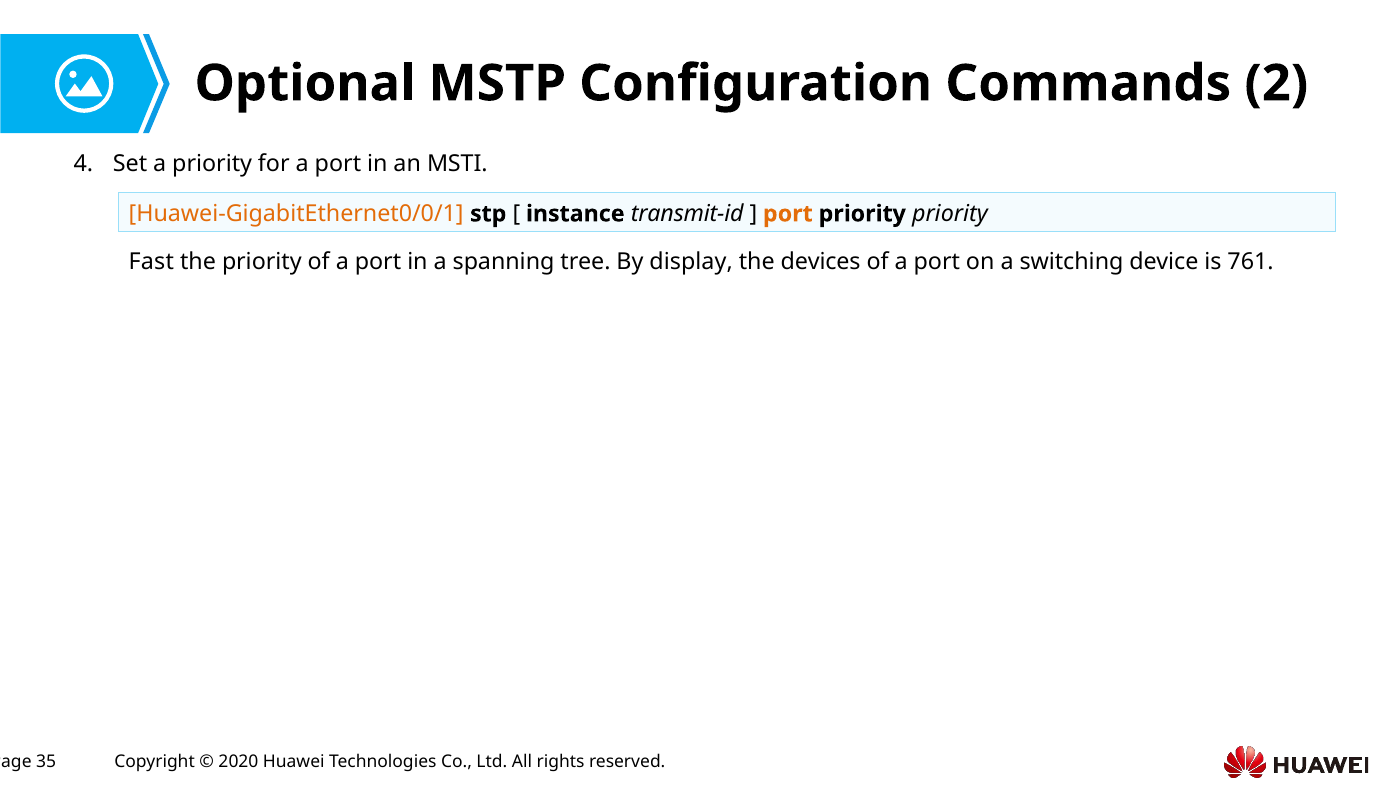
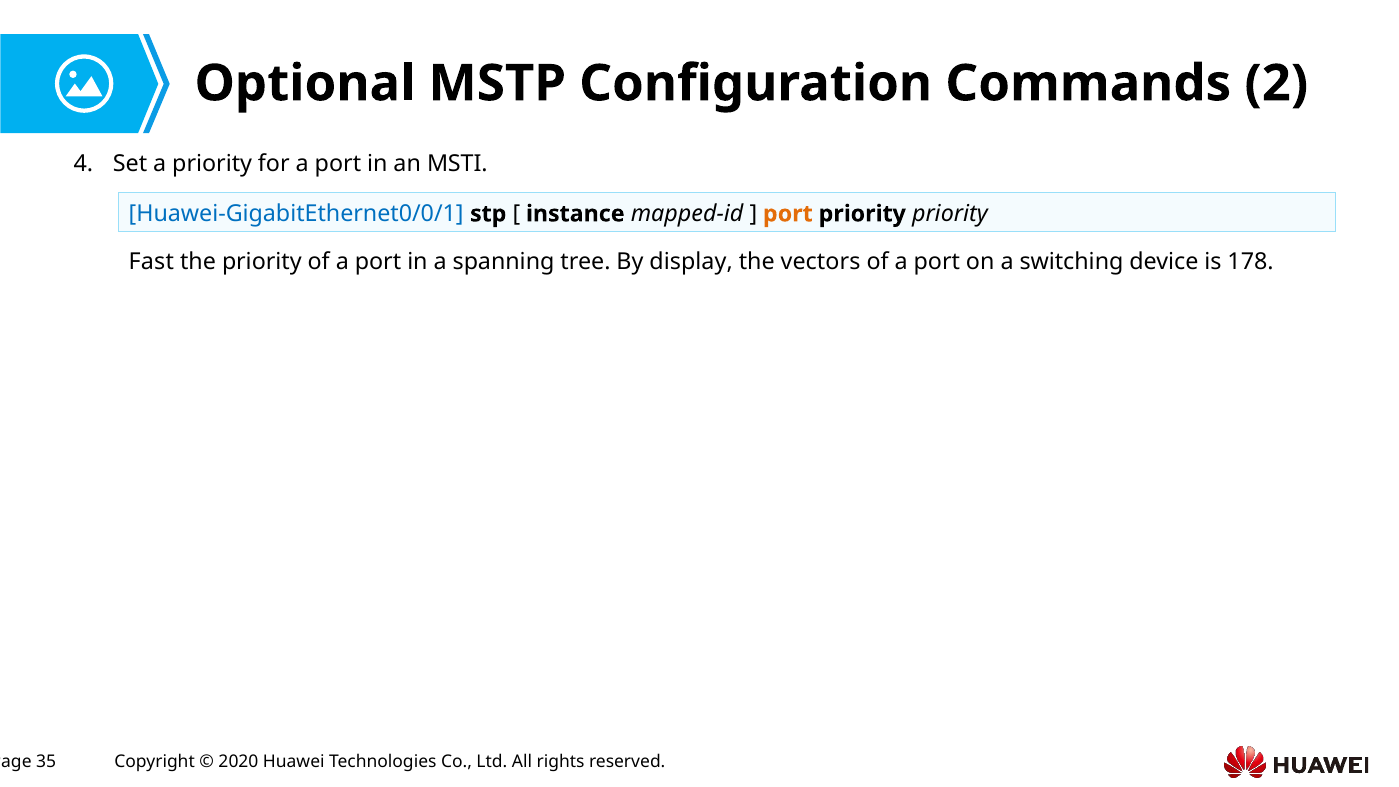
Huawei-GigabitEthernet0/0/1 colour: orange -> blue
transmit-id: transmit-id -> mapped-id
devices: devices -> vectors
761: 761 -> 178
